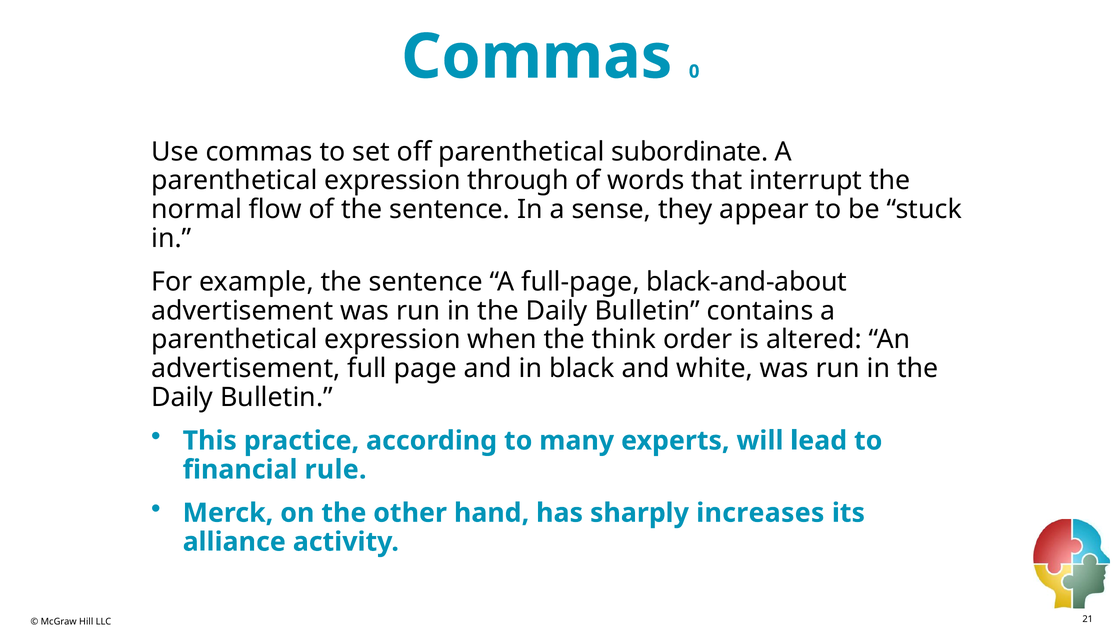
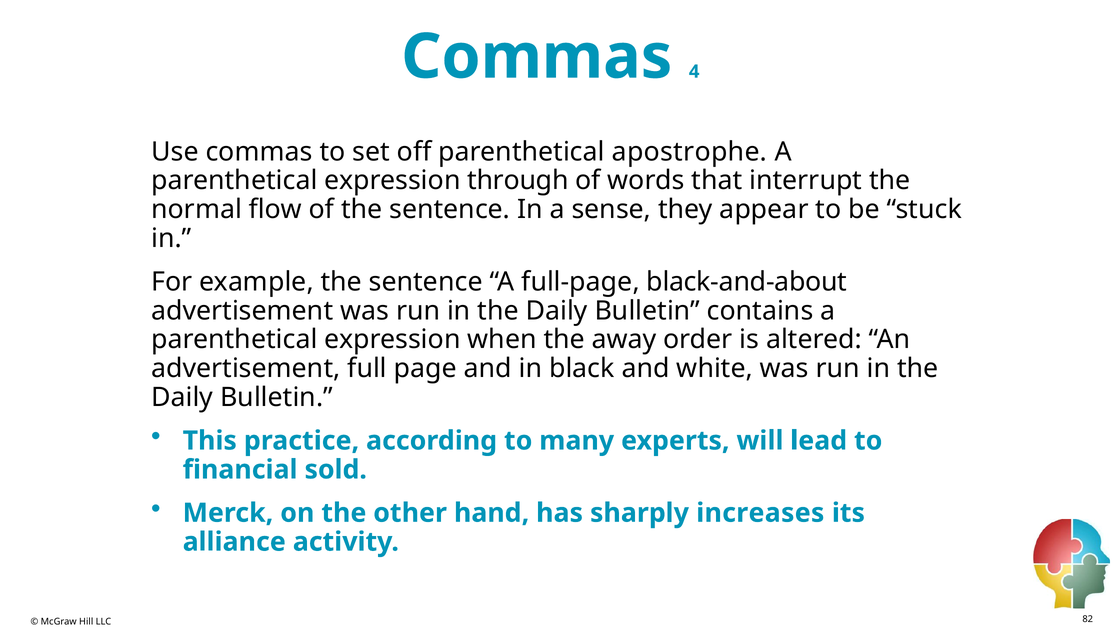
0: 0 -> 4
subordinate: subordinate -> apostrophe
think: think -> away
rule: rule -> sold
21: 21 -> 82
